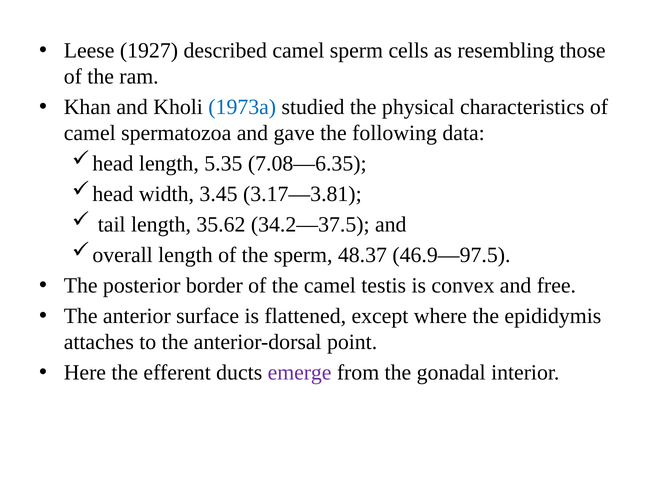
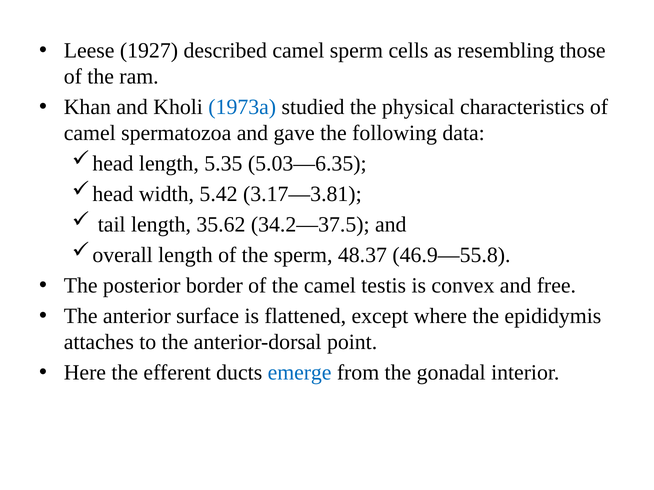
7.08—6.35: 7.08—6.35 -> 5.03—6.35
3.45: 3.45 -> 5.42
46.9—97.5: 46.9—97.5 -> 46.9—55.8
emerge colour: purple -> blue
